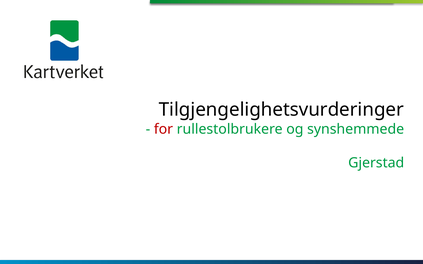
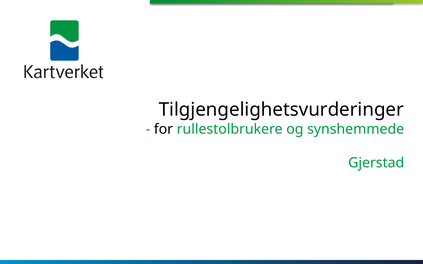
for colour: red -> black
